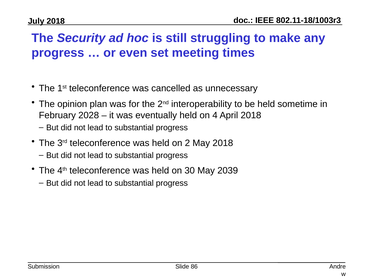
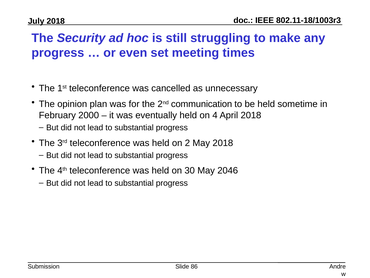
interoperability: interoperability -> communication
2028: 2028 -> 2000
2039: 2039 -> 2046
